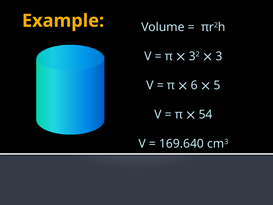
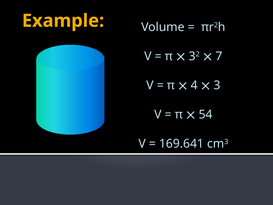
3: 3 -> 7
6: 6 -> 4
5: 5 -> 3
169.640: 169.640 -> 169.641
